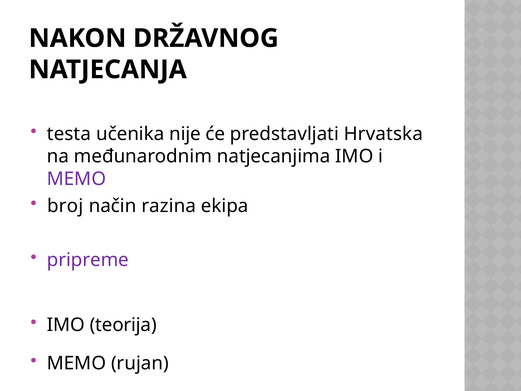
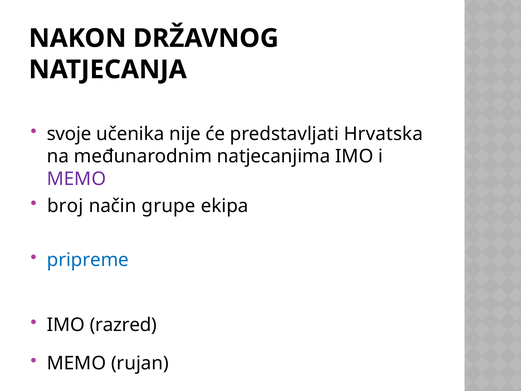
testa: testa -> svoje
razina: razina -> grupe
pripreme colour: purple -> blue
teorija: teorija -> razred
